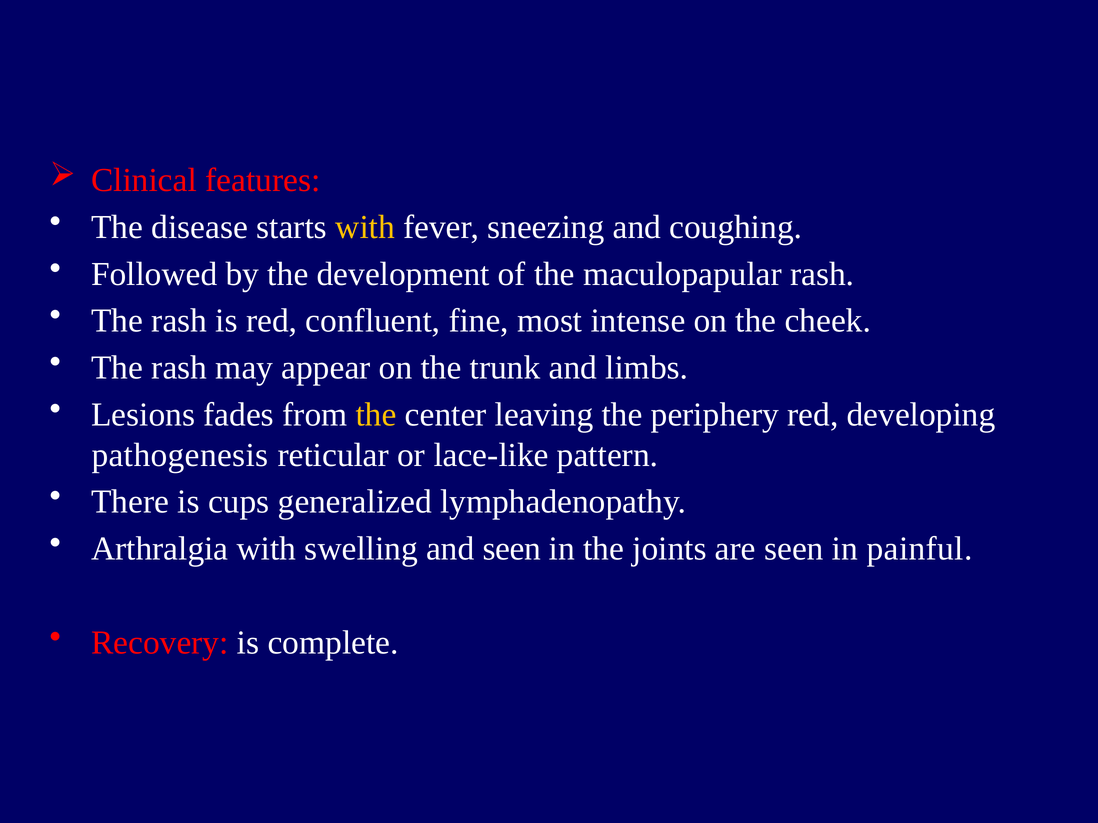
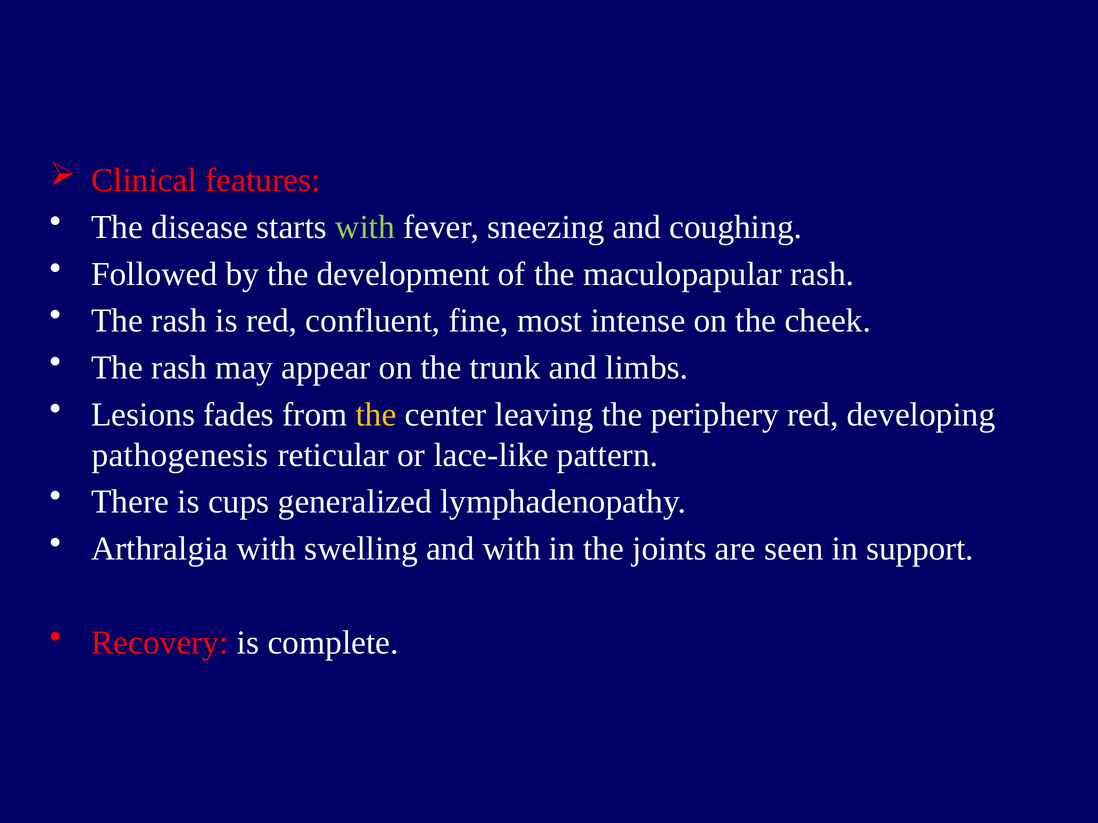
with at (365, 227) colour: yellow -> light green
and seen: seen -> with
painful: painful -> support
